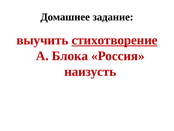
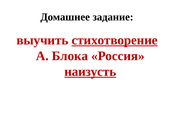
наизусть underline: none -> present
